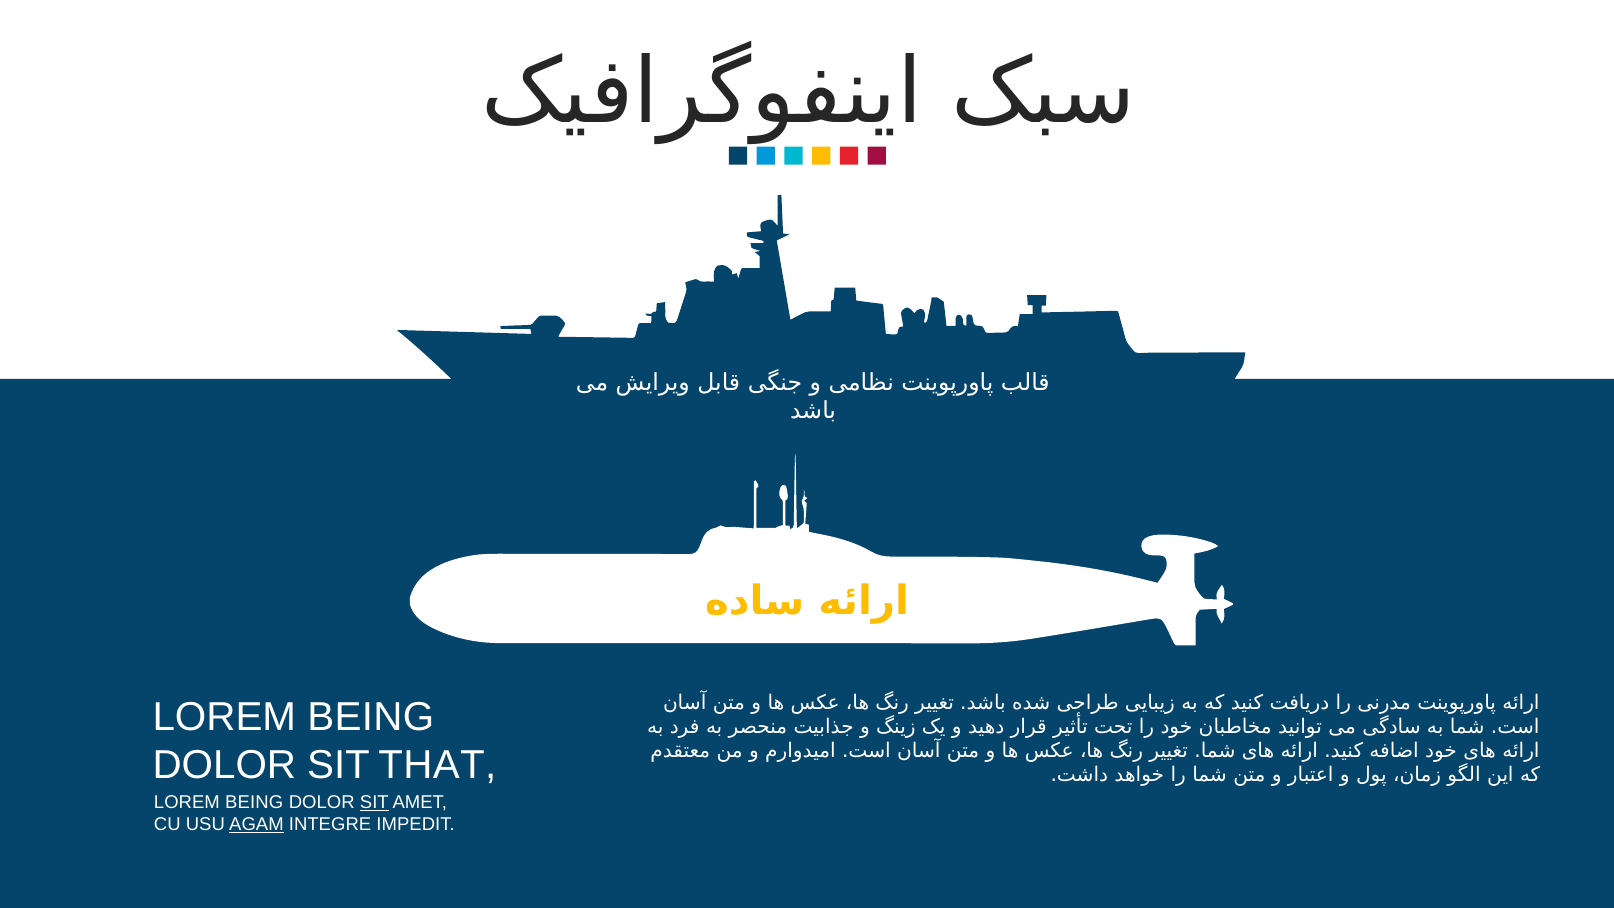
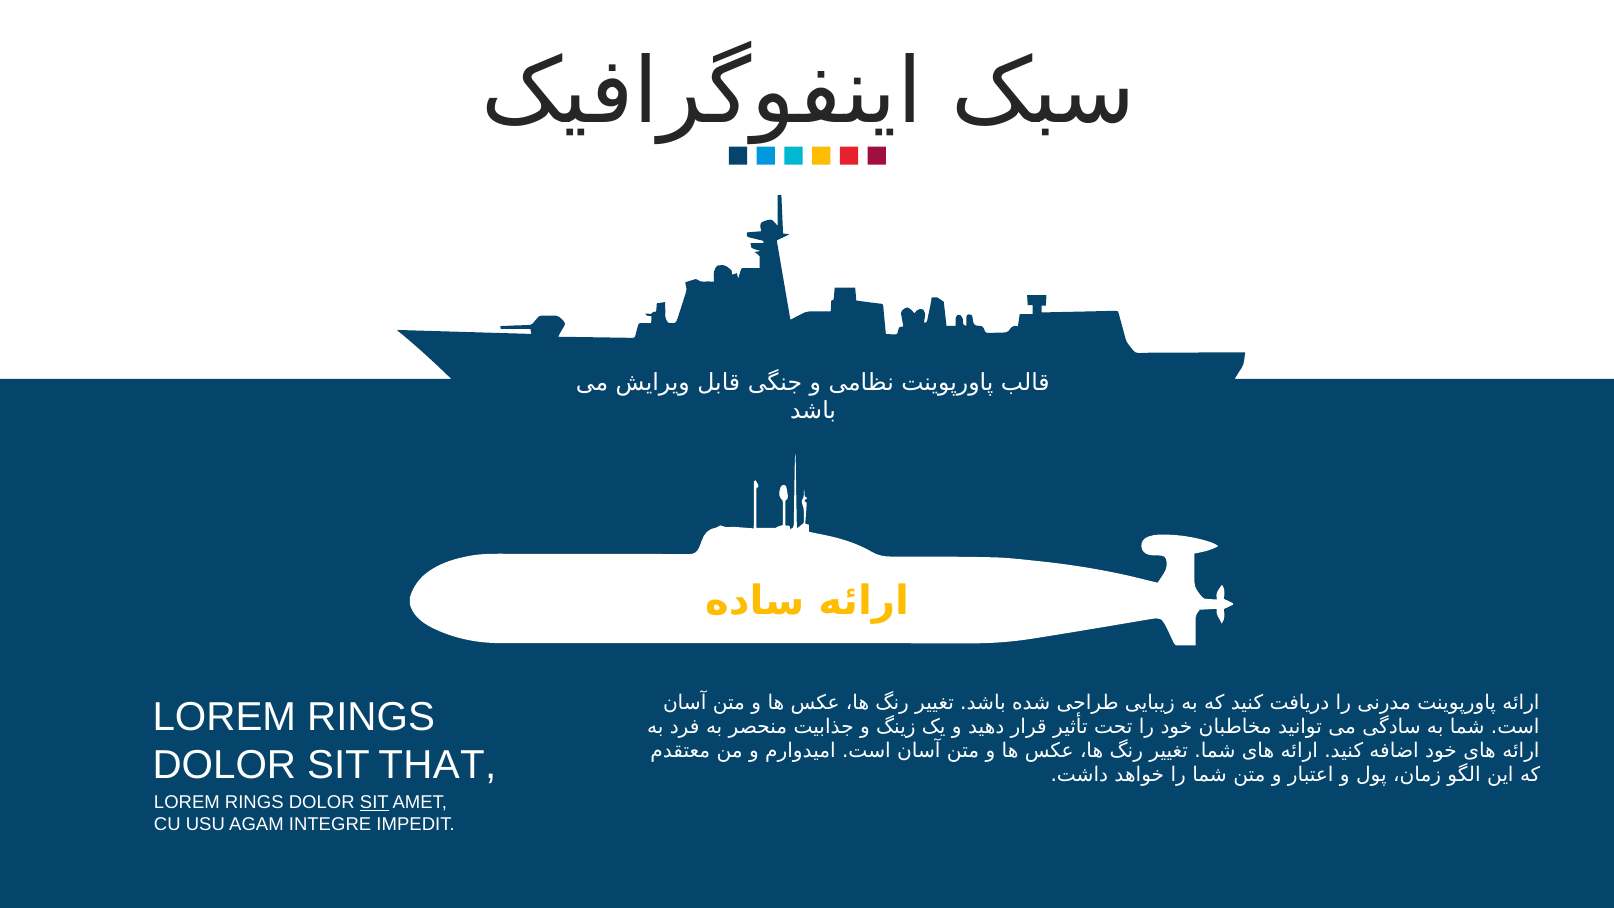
BEING at (371, 717): BEING -> RINGS
BEING at (254, 803): BEING -> RINGS
AGAM underline: present -> none
